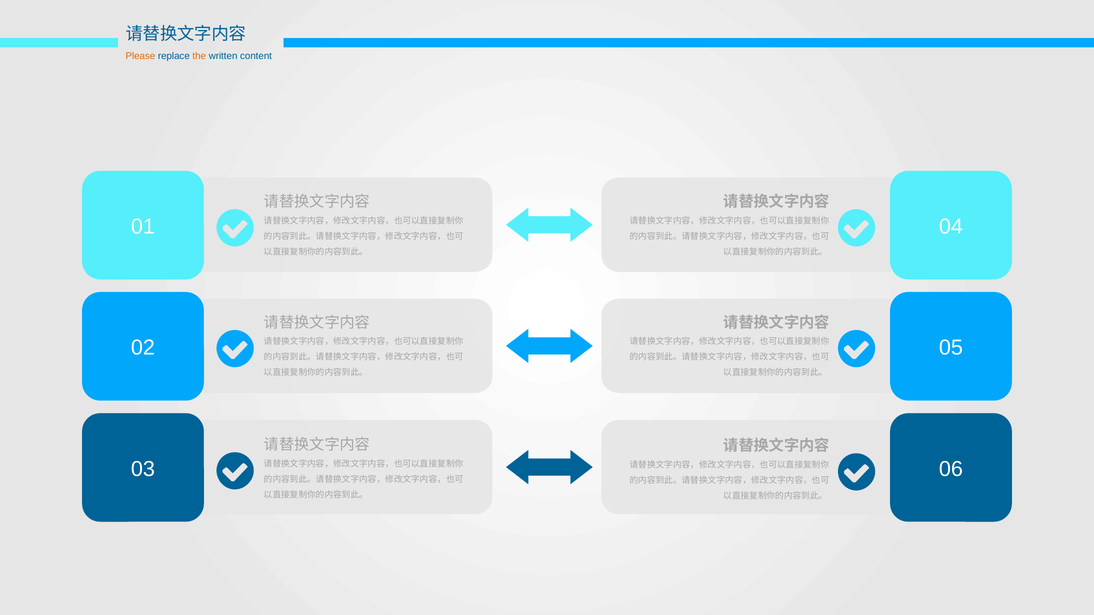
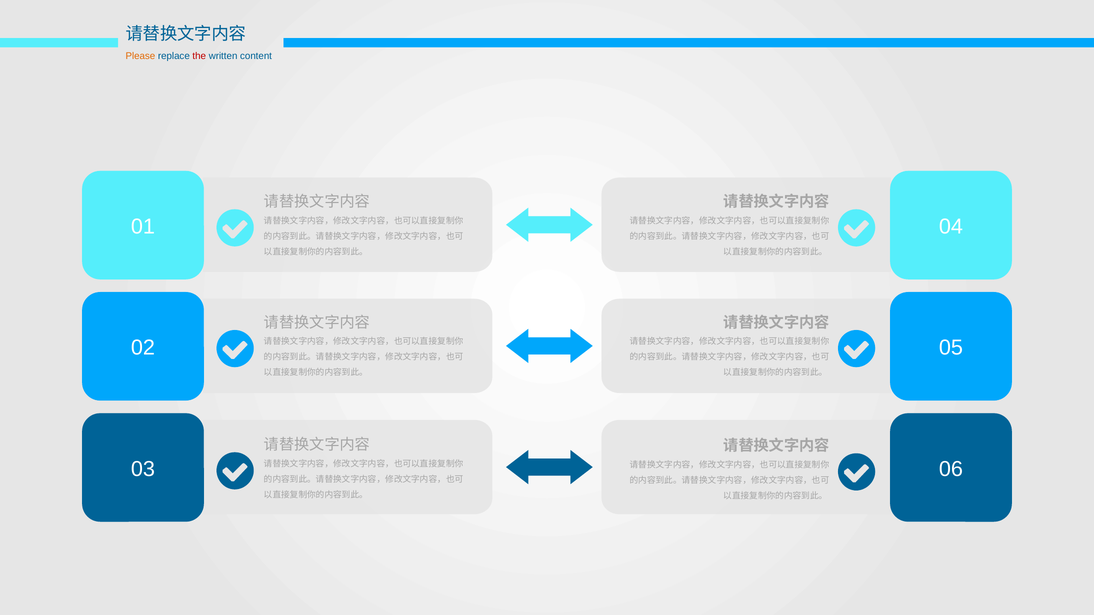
the colour: orange -> red
